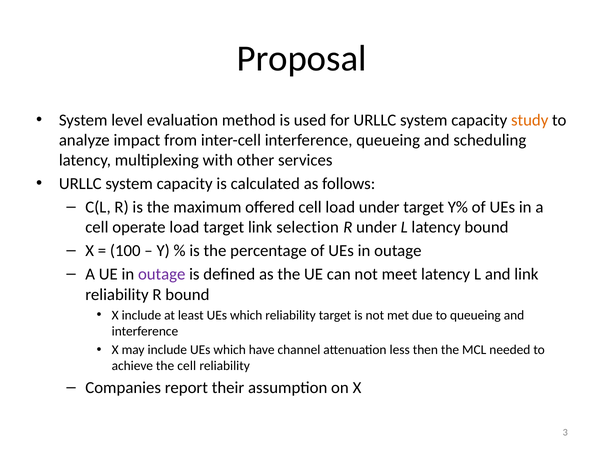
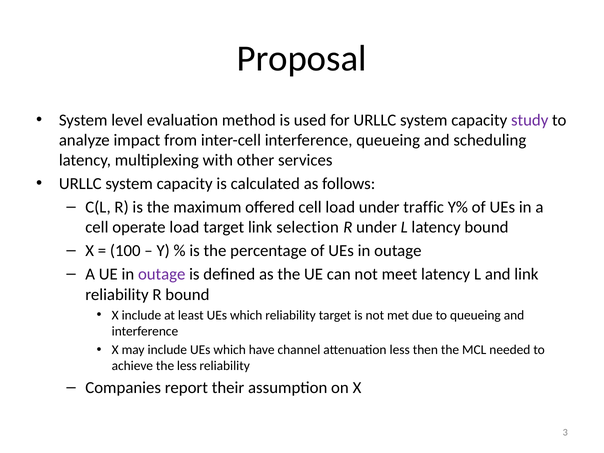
study colour: orange -> purple
under target: target -> traffic
the cell: cell -> less
